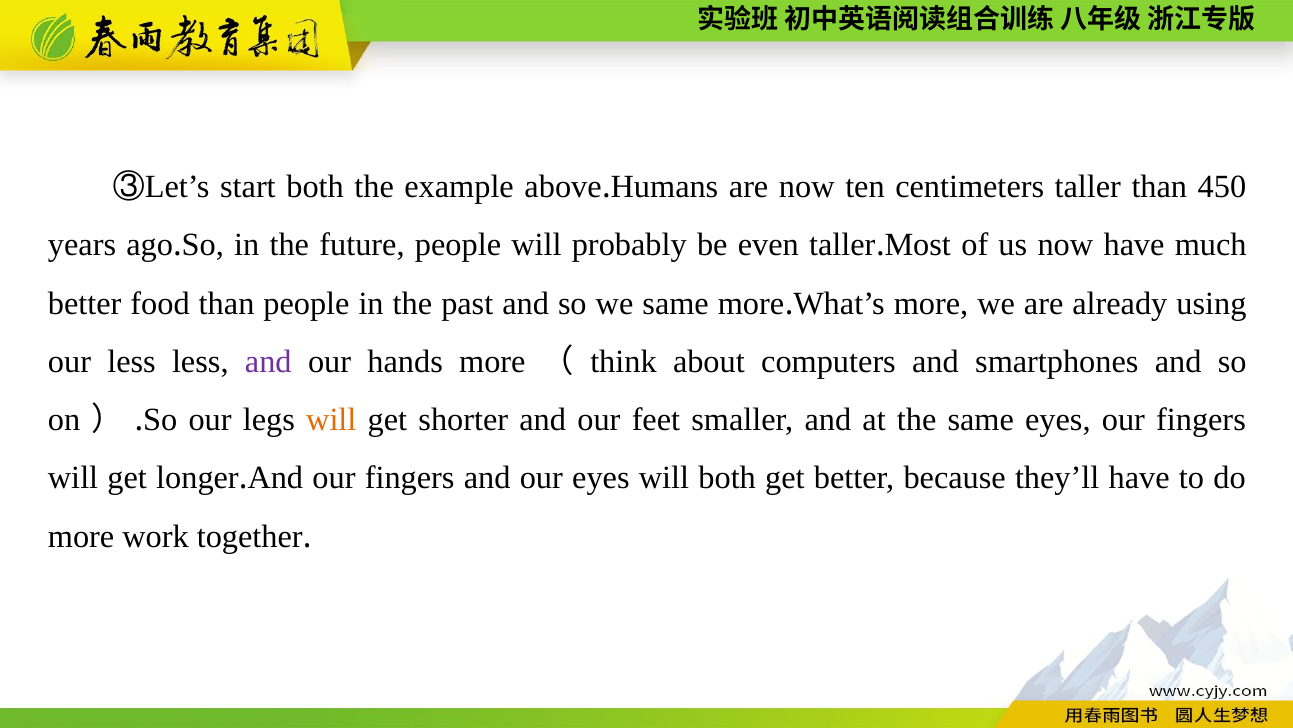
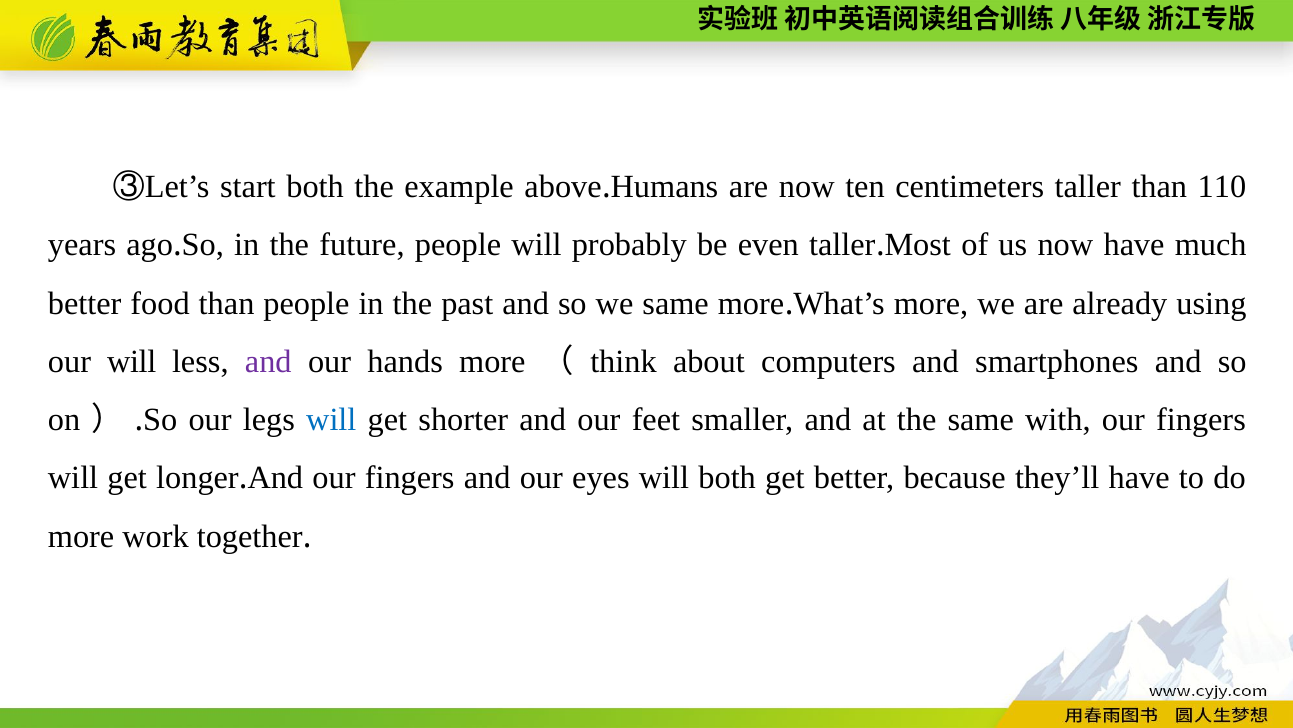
450: 450 -> 110
our less: less -> will
will at (331, 420) colour: orange -> blue
same eyes: eyes -> with
